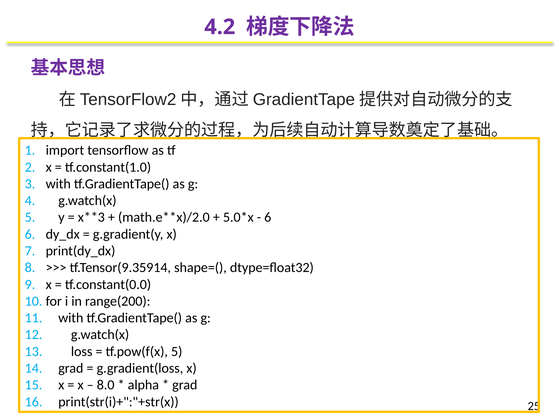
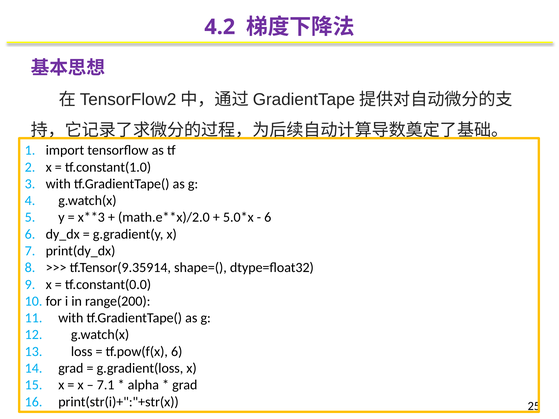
tf.pow(f(x 5: 5 -> 6
8.0: 8.0 -> 7.1
